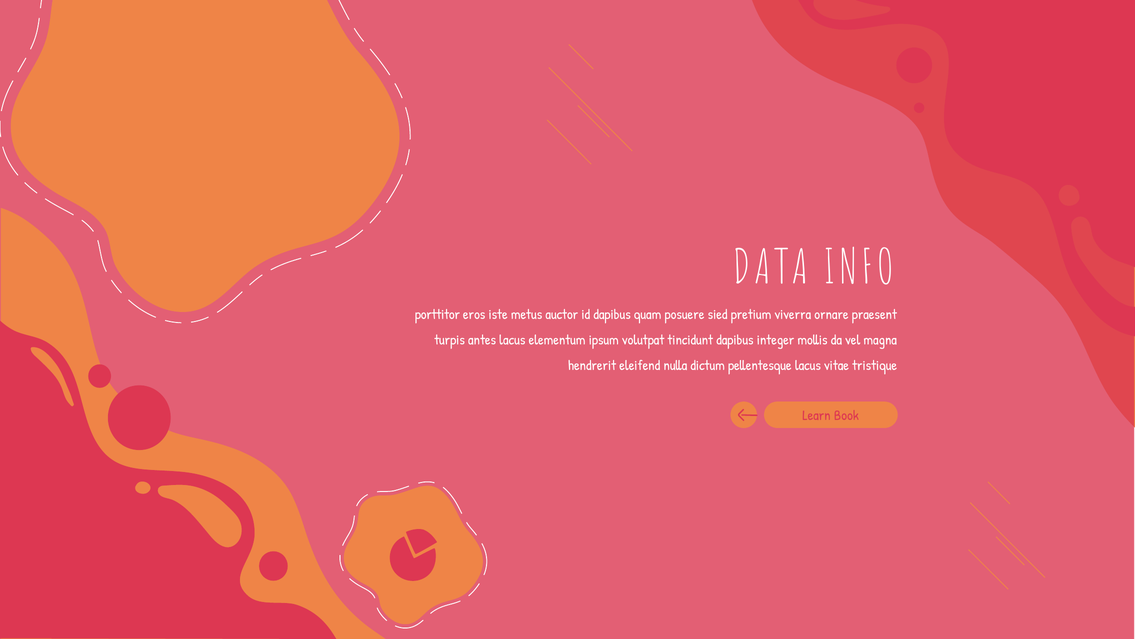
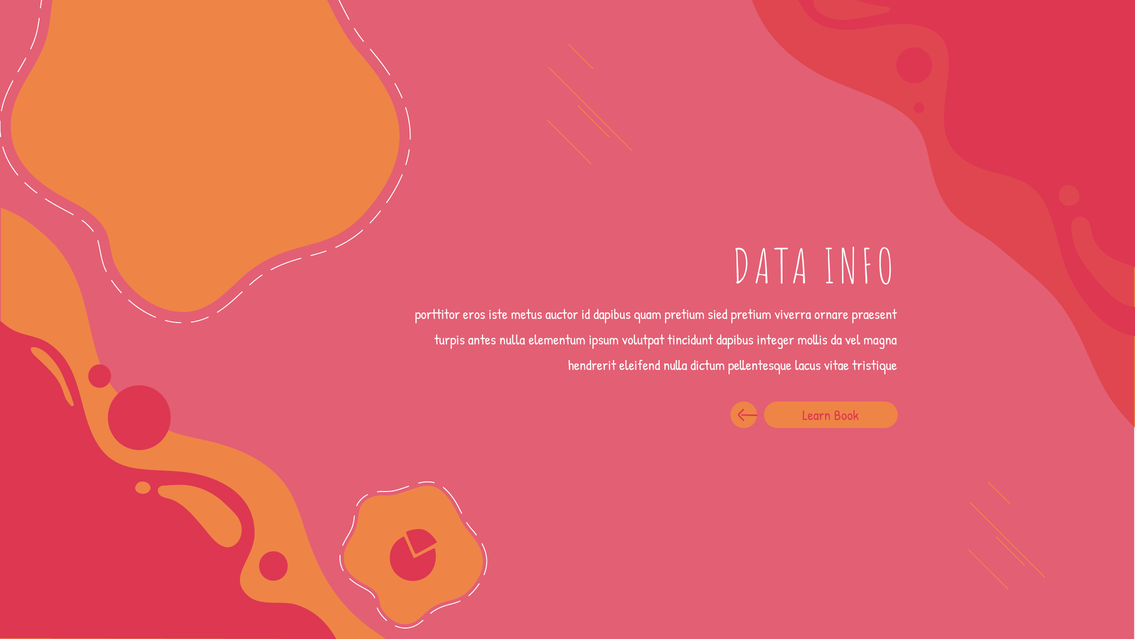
quam posuere: posuere -> pretium
antes lacus: lacus -> nulla
